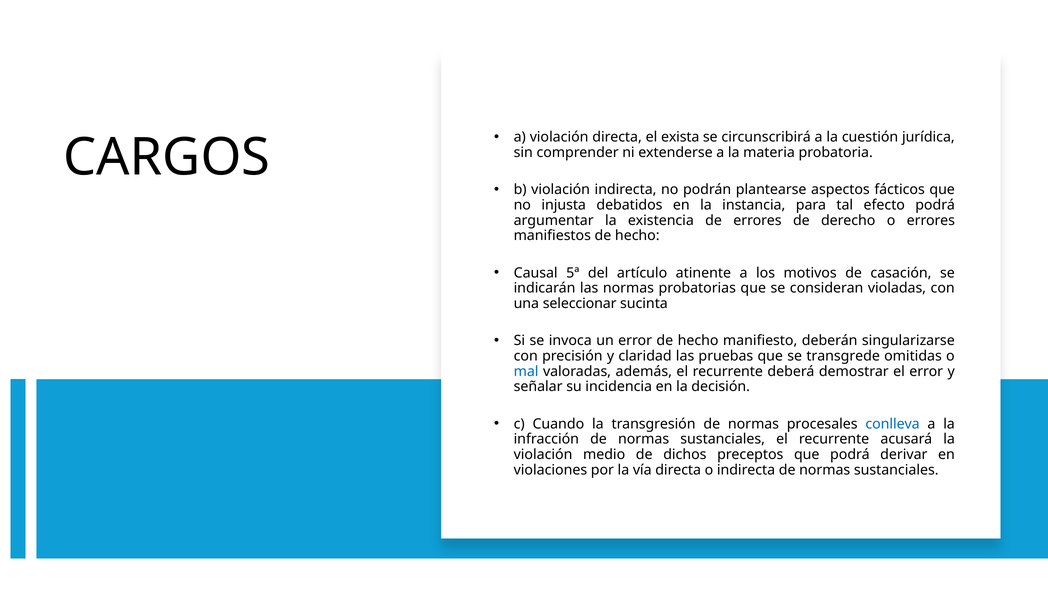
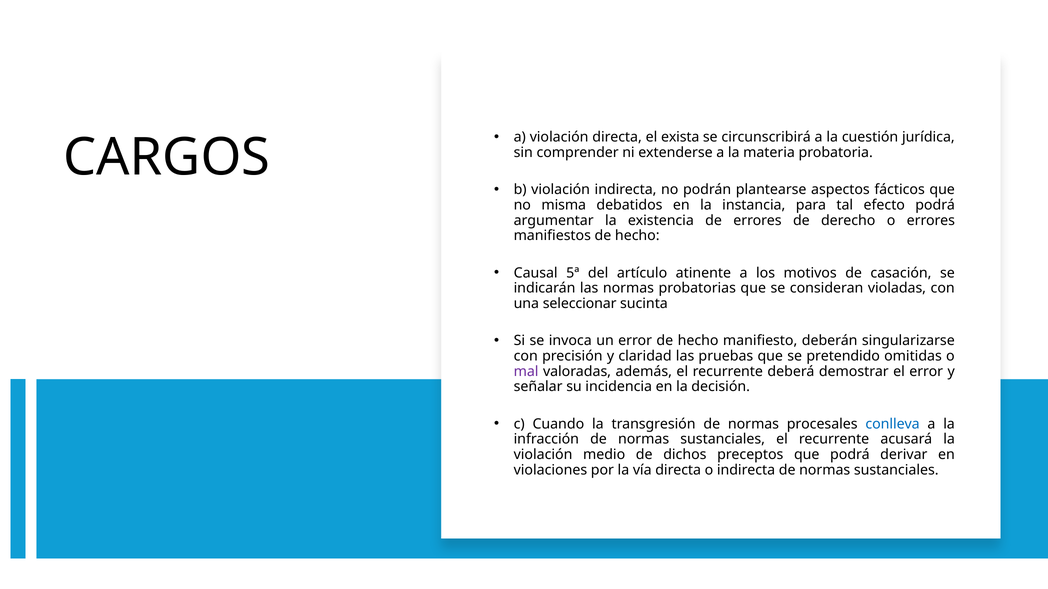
injusta: injusta -> misma
transgrede: transgrede -> pretendido
mal colour: blue -> purple
